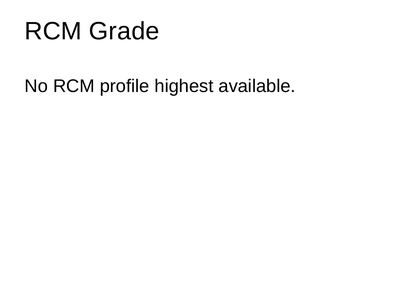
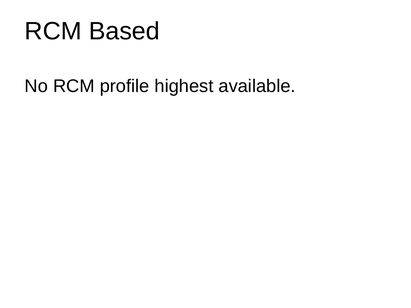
Grade: Grade -> Based
